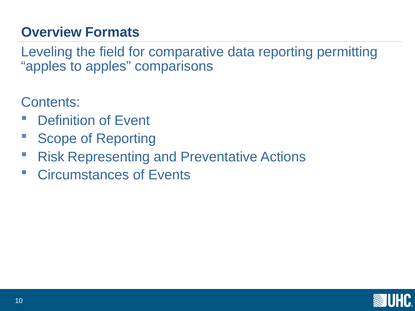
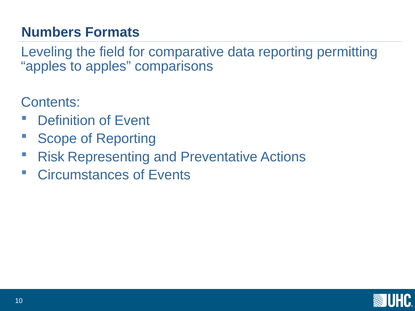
Overview: Overview -> Numbers
